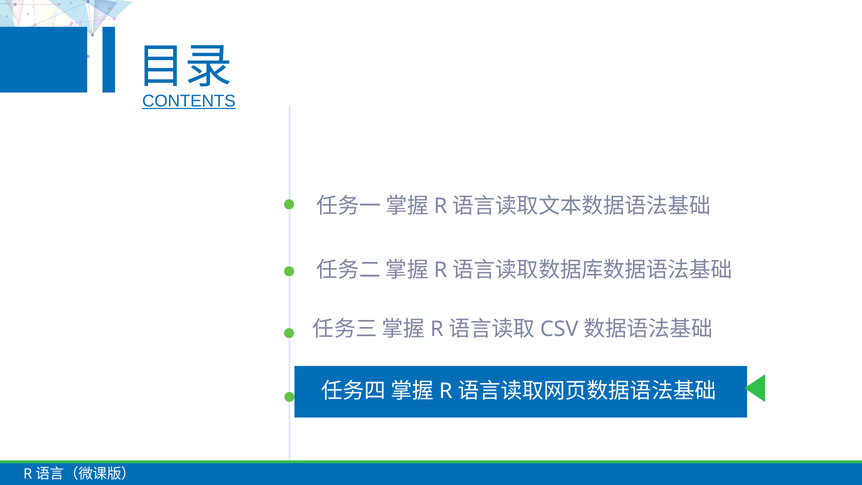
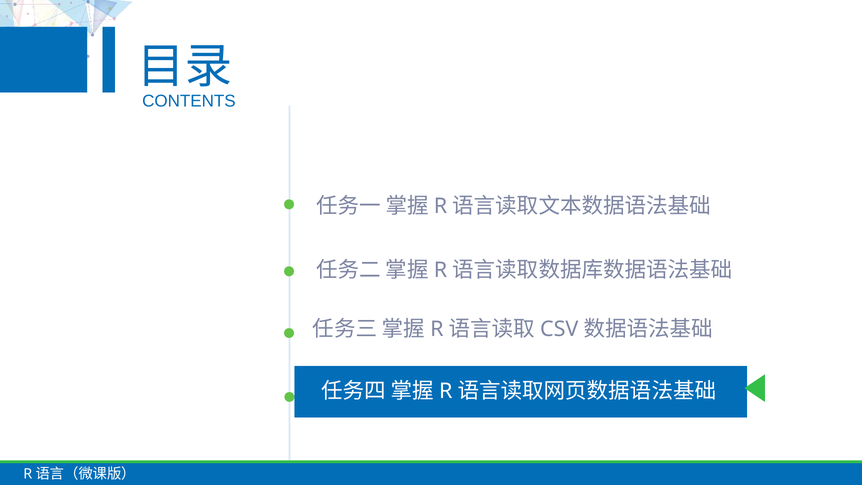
CONTENTS underline: present -> none
